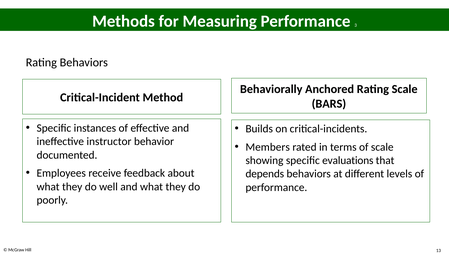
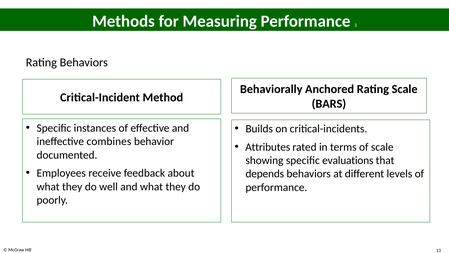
instructor: instructor -> combines
Members: Members -> Attributes
